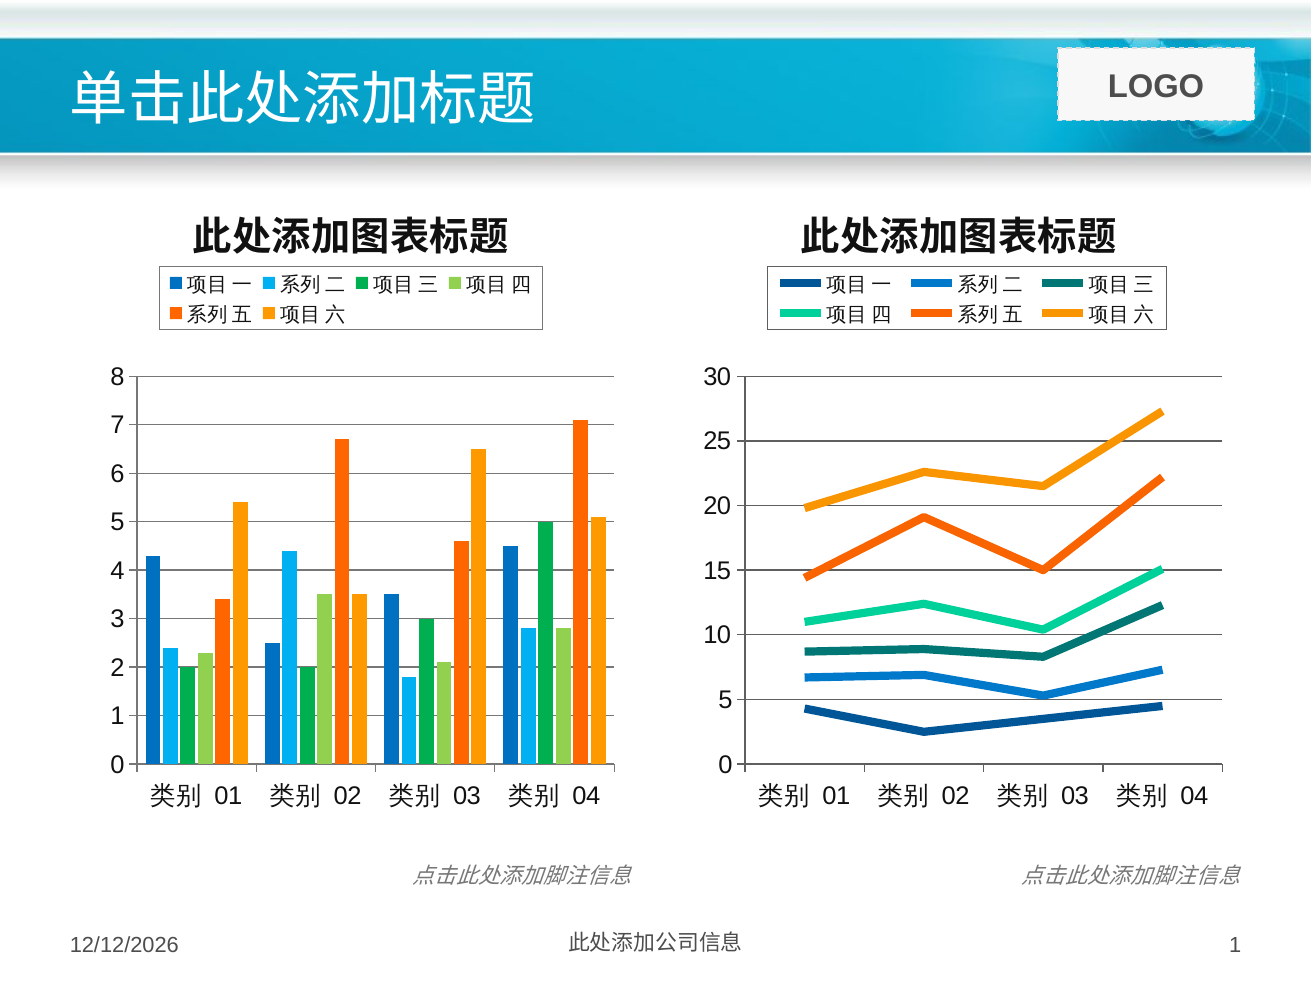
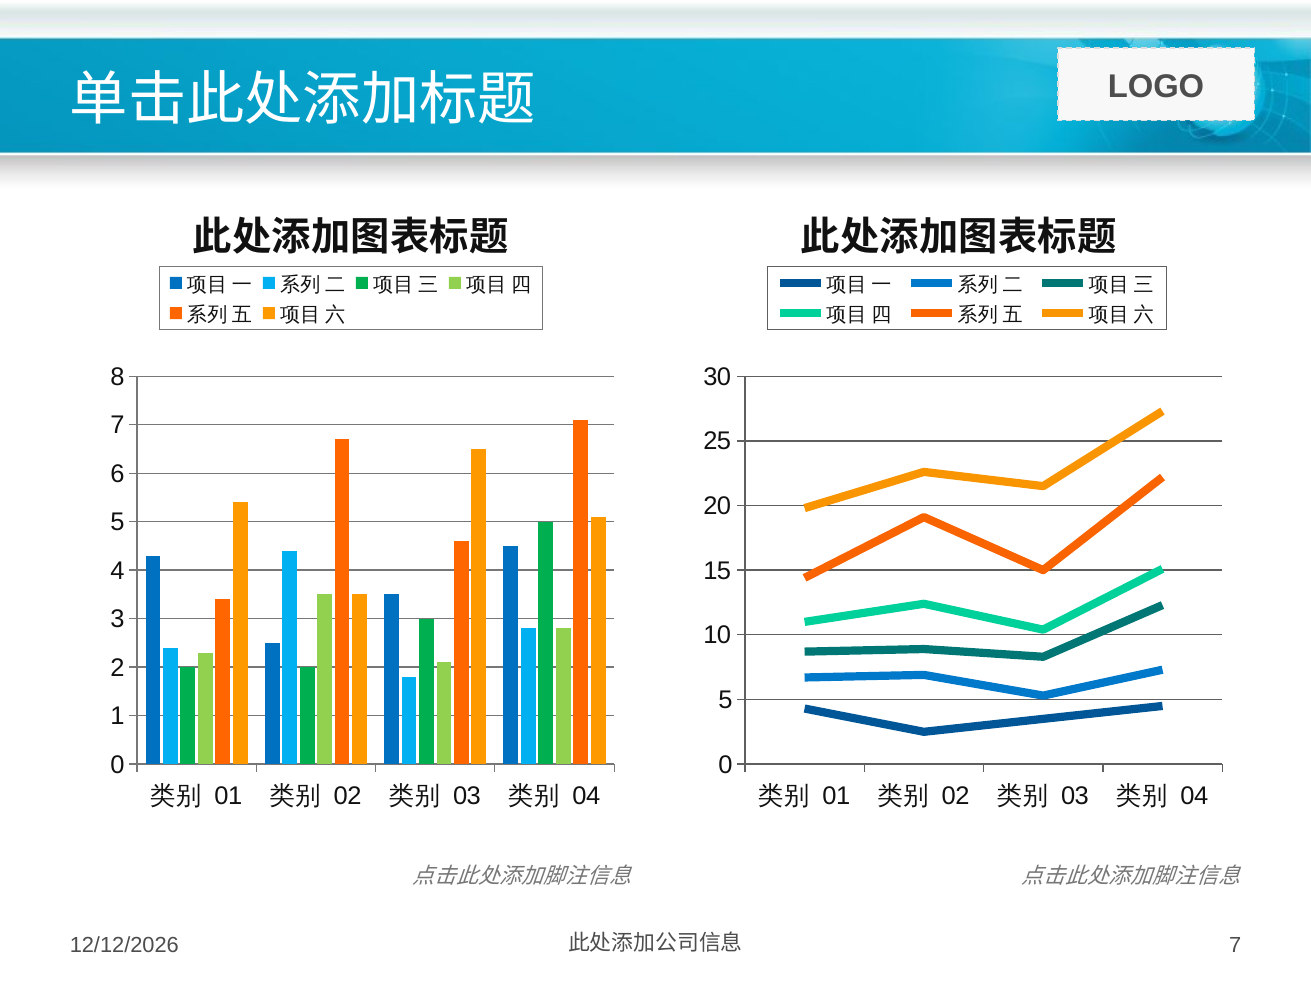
1 at (1235, 946): 1 -> 7
